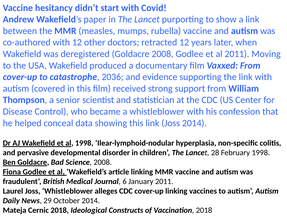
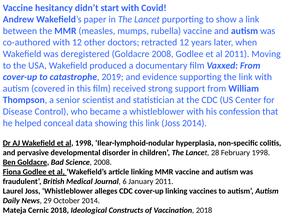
2036: 2036 -> 2019
